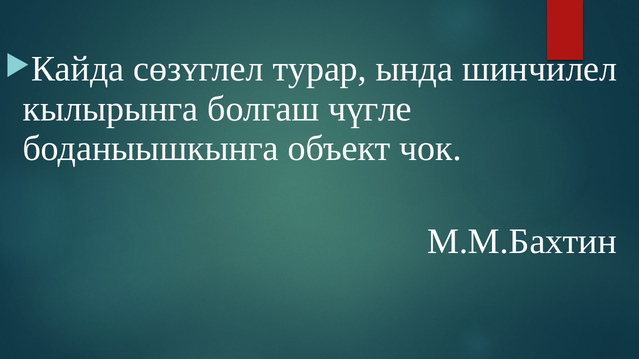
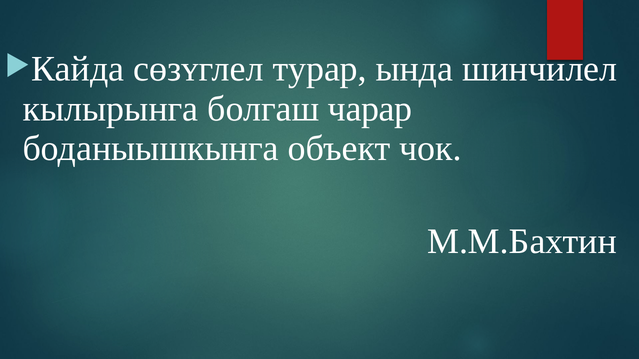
чүгле: чүгле -> чарар
